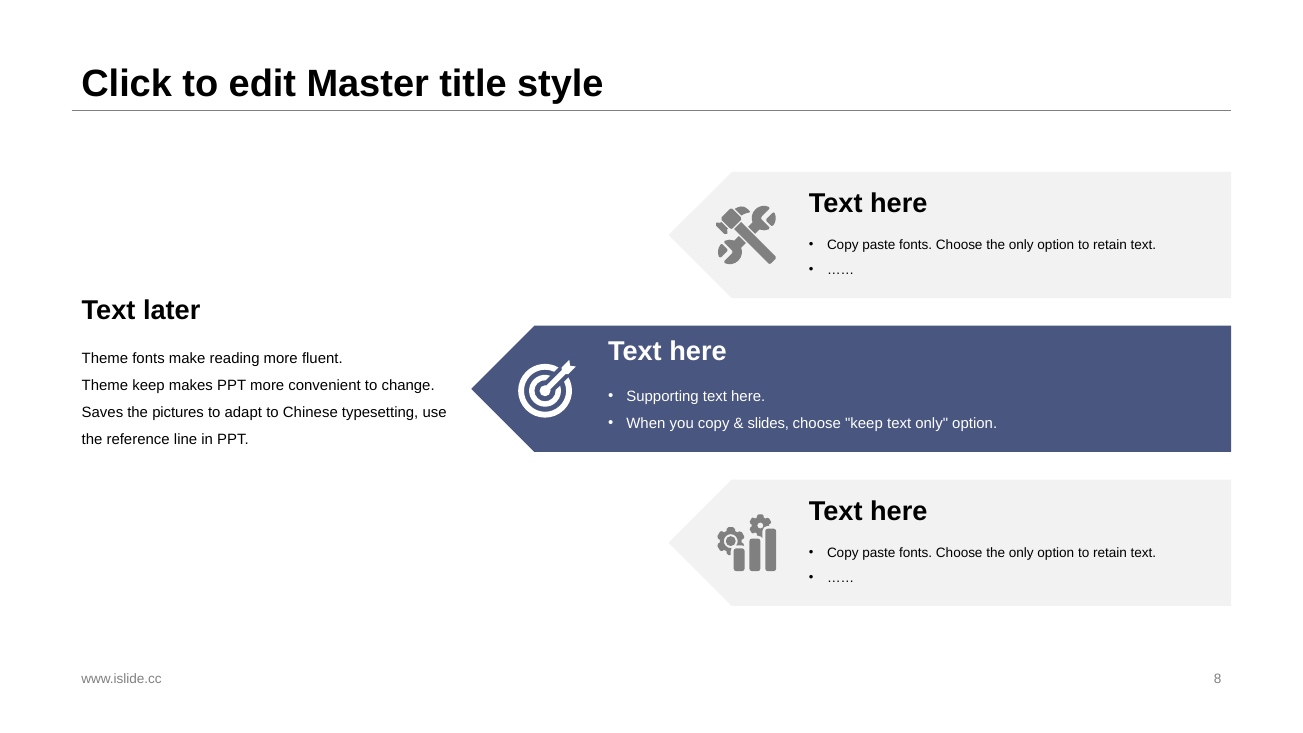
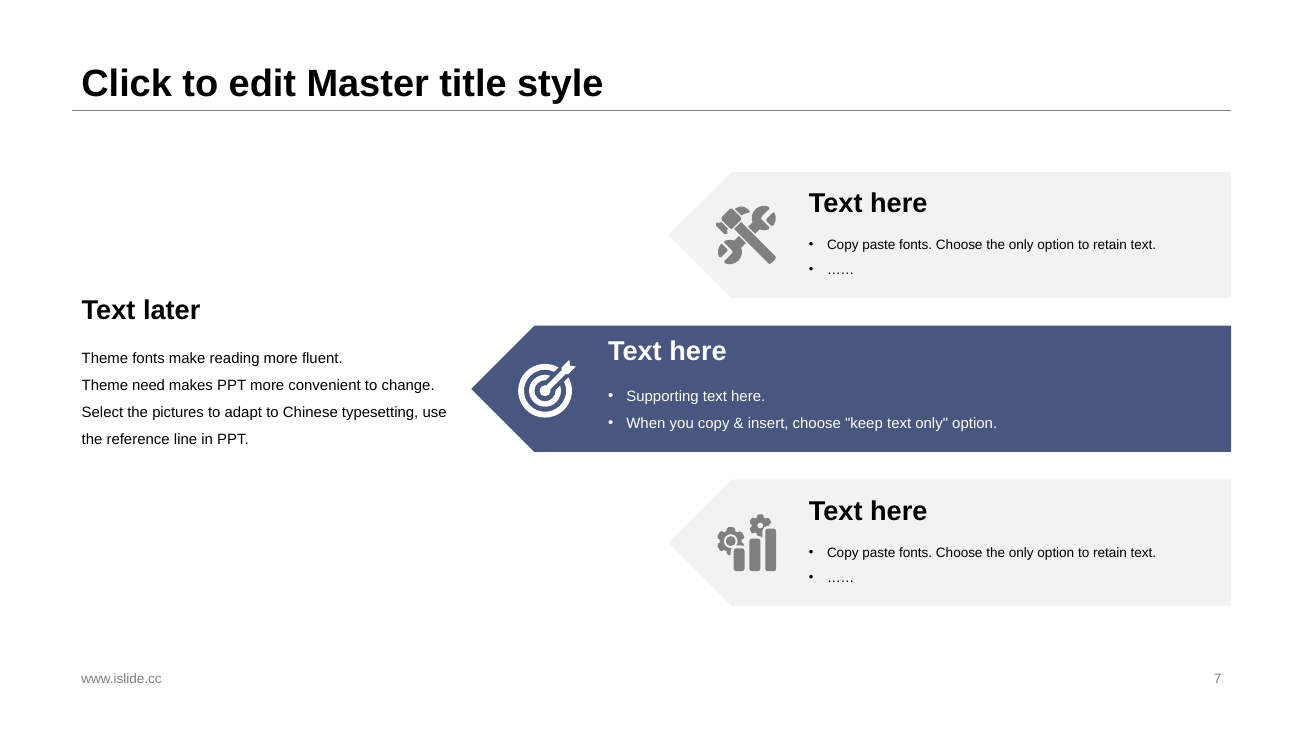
Theme keep: keep -> need
Saves: Saves -> Select
slides: slides -> insert
8: 8 -> 7
